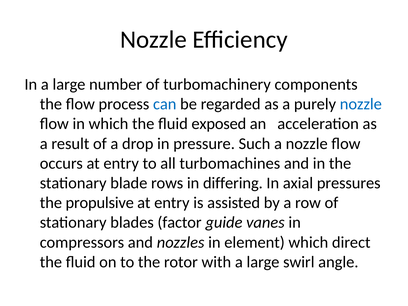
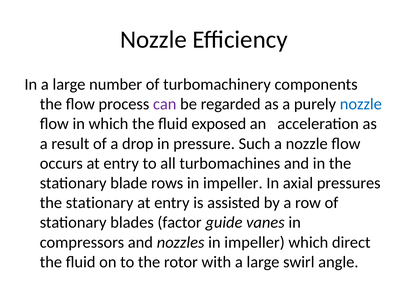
can colour: blue -> purple
rows in differing: differing -> impeller
propulsive at (100, 203): propulsive -> stationary
nozzles in element: element -> impeller
